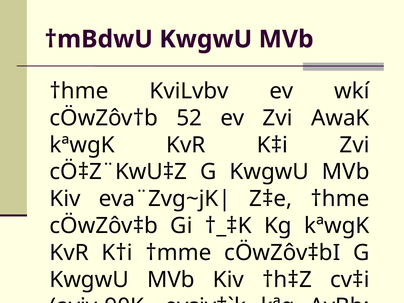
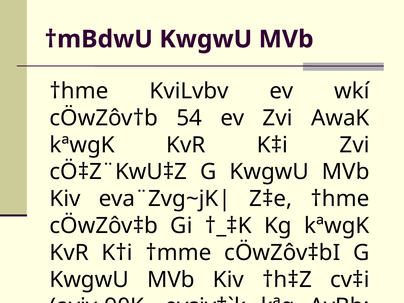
52: 52 -> 54
